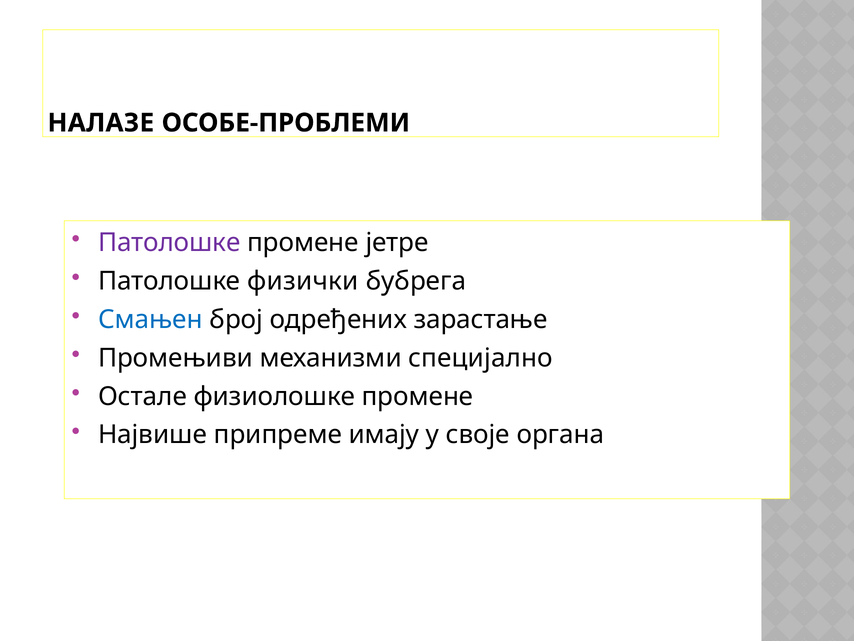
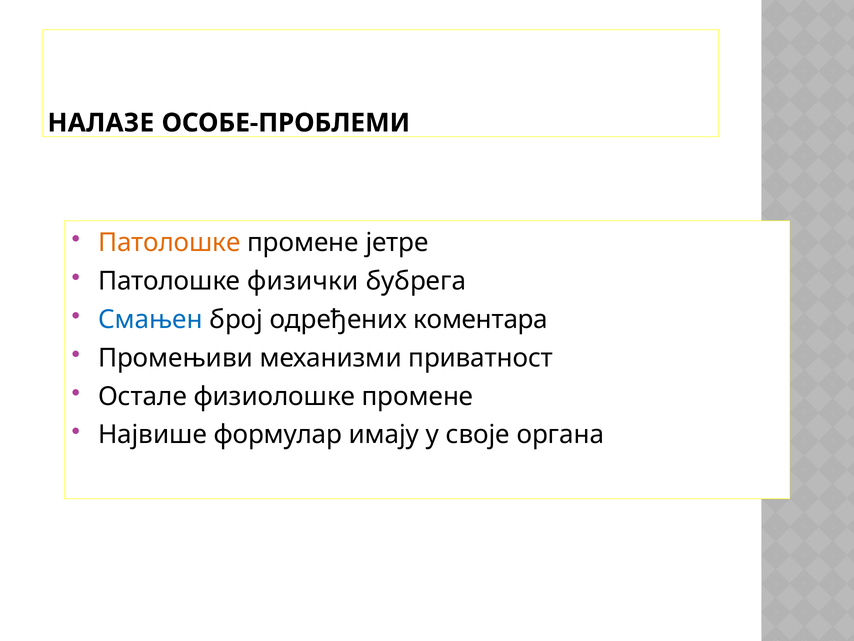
Патолошке at (169, 242) colour: purple -> orange
зарастање: зарастање -> коментара
специјално: специјално -> приватност
припреме: припреме -> формулар
